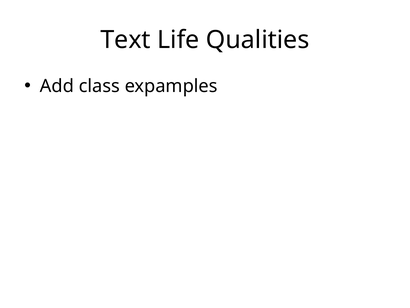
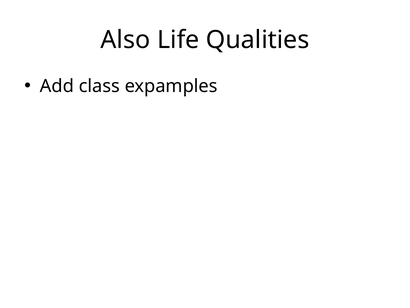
Text: Text -> Also
